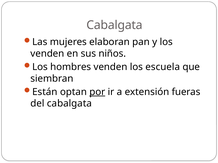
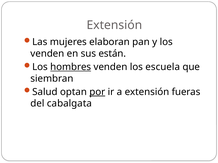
Cabalgata at (114, 25): Cabalgata -> Extensión
niños: niños -> están
hombres underline: none -> present
Están: Están -> Salud
